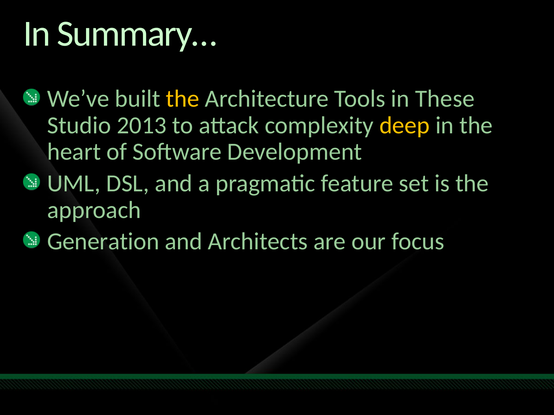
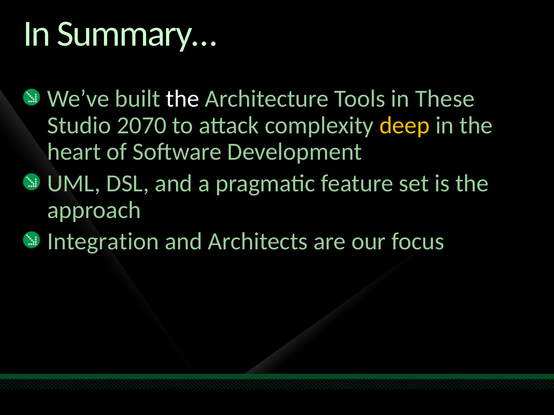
the at (183, 99) colour: yellow -> white
2013: 2013 -> 2070
Generation: Generation -> Integration
